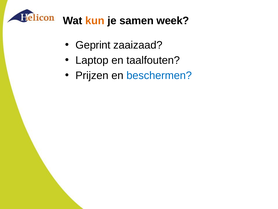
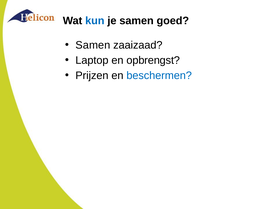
kun colour: orange -> blue
week: week -> goed
Geprint at (93, 45): Geprint -> Samen
taalfouten: taalfouten -> opbrengst
